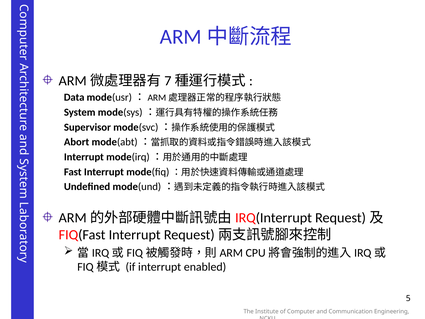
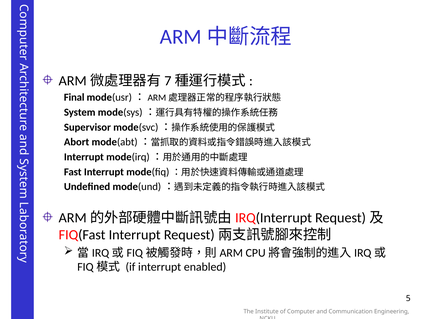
Data: Data -> Final
